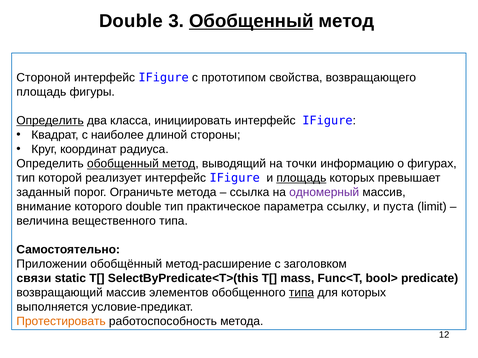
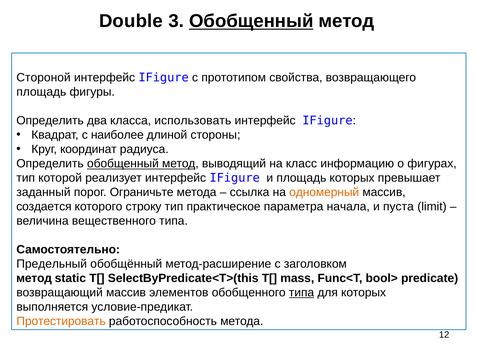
Определить at (50, 121) underline: present -> none
инициировать: инициировать -> использовать
точки: точки -> класс
площадь at (301, 178) underline: present -> none
одномерный colour: purple -> orange
внимание: внимание -> создается
которого double: double -> строку
ссылку: ссылку -> начала
Приложении: Приложении -> Предельный
связи at (34, 279): связи -> метод
